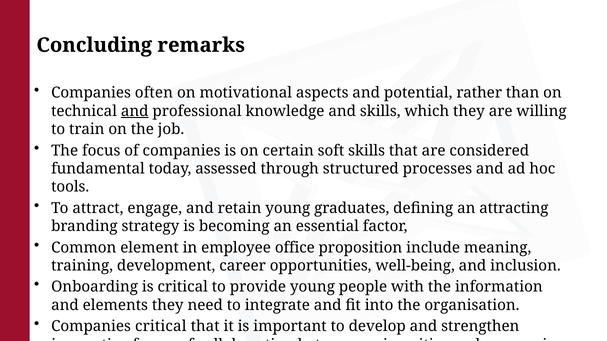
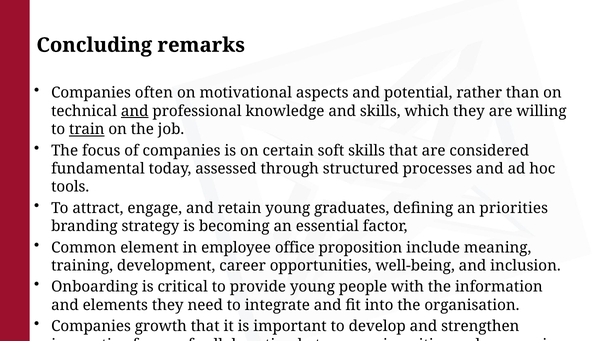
train underline: none -> present
attracting: attracting -> priorities
Companies critical: critical -> growth
